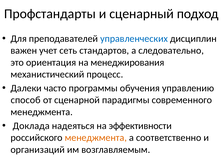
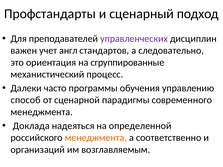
управленческих colour: blue -> purple
сеть: сеть -> англ
менеджирования: менеджирования -> сгруппированные
эффективности: эффективности -> определенной
